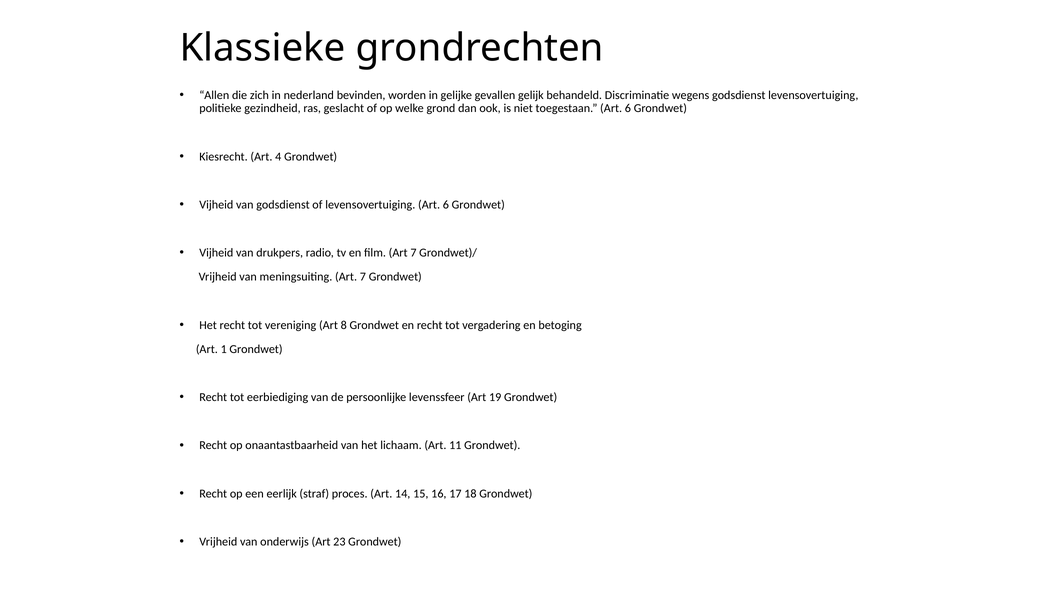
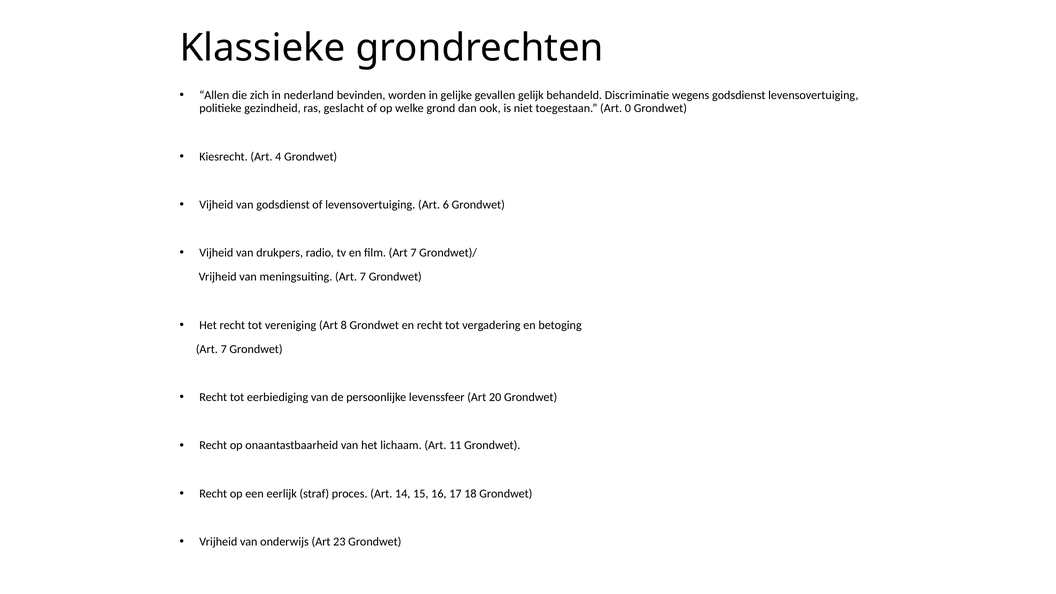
toegestaan Art 6: 6 -> 0
1 at (224, 349): 1 -> 7
19: 19 -> 20
